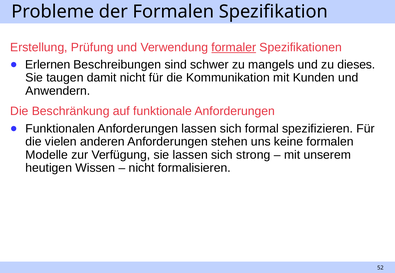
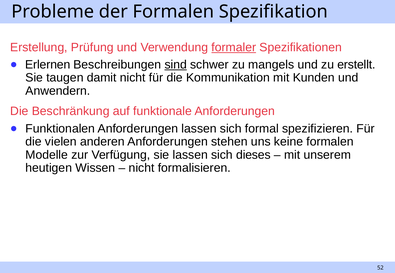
sind underline: none -> present
dieses: dieses -> erstellt
strong: strong -> dieses
